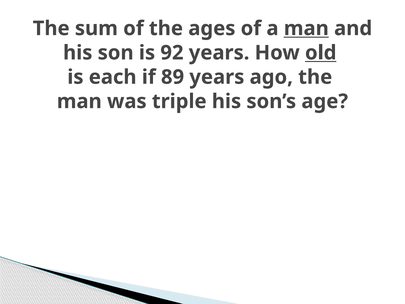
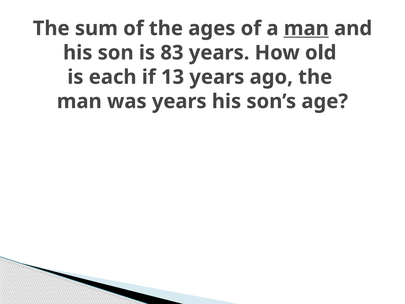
92: 92 -> 83
old underline: present -> none
89: 89 -> 13
was triple: triple -> years
